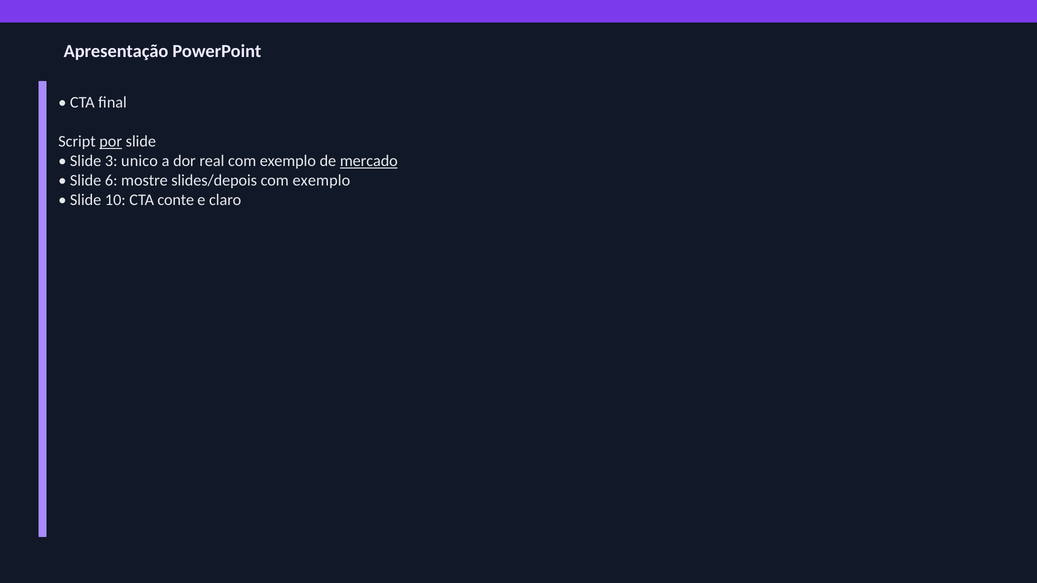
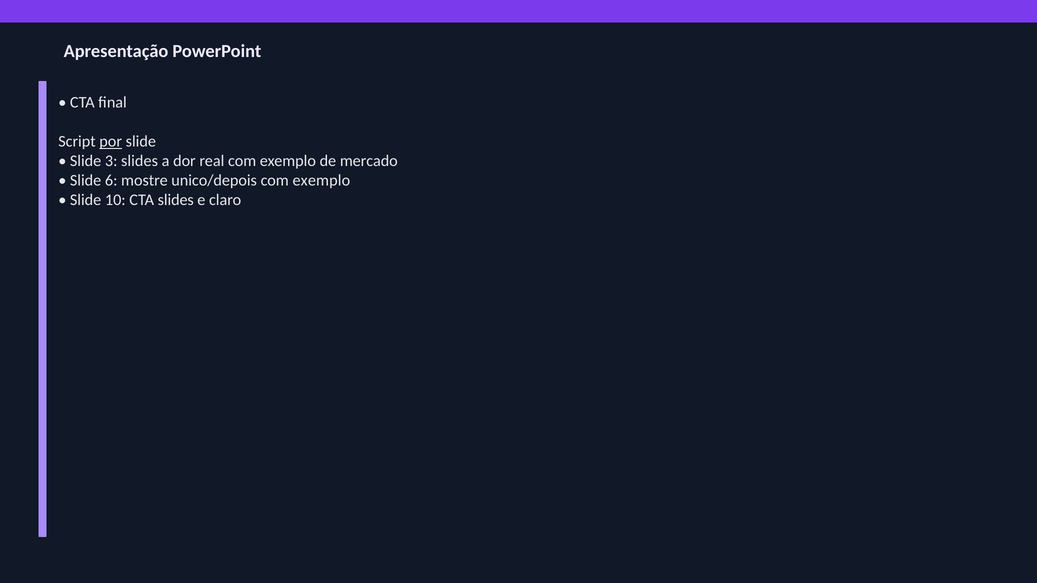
3 unico: unico -> slides
mercado underline: present -> none
slides/depois: slides/depois -> unico/depois
CTA conte: conte -> slides
